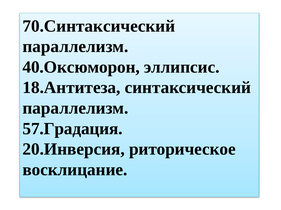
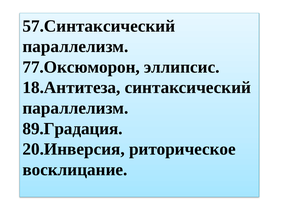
70.Синтаксический: 70.Синтаксический -> 57.Синтаксический
40.Оксюморон: 40.Оксюморон -> 77.Оксюморон
57.Градация: 57.Градация -> 89.Градация
